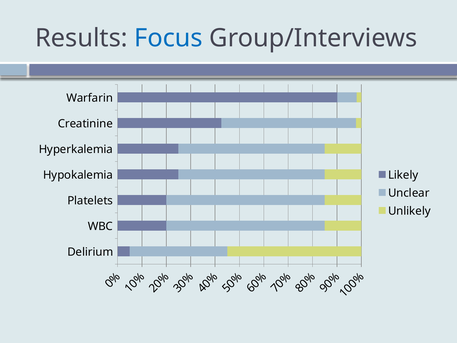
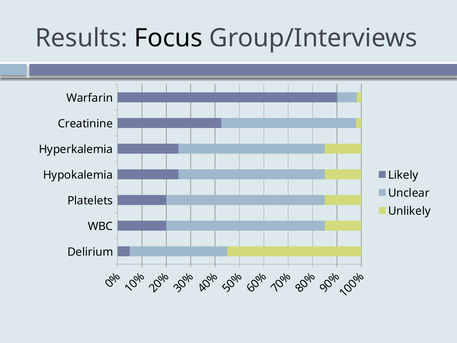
Focus colour: blue -> black
